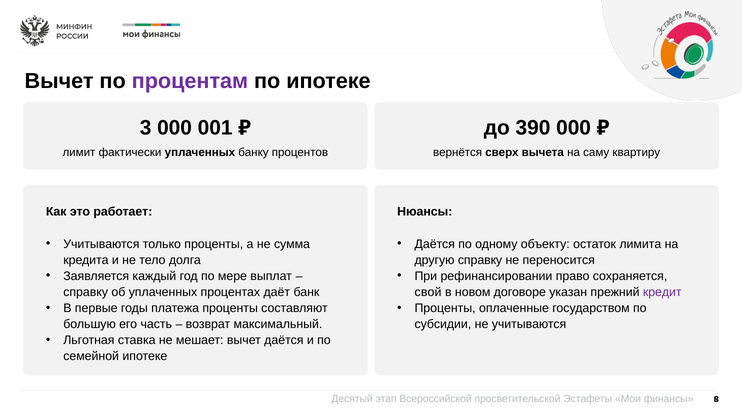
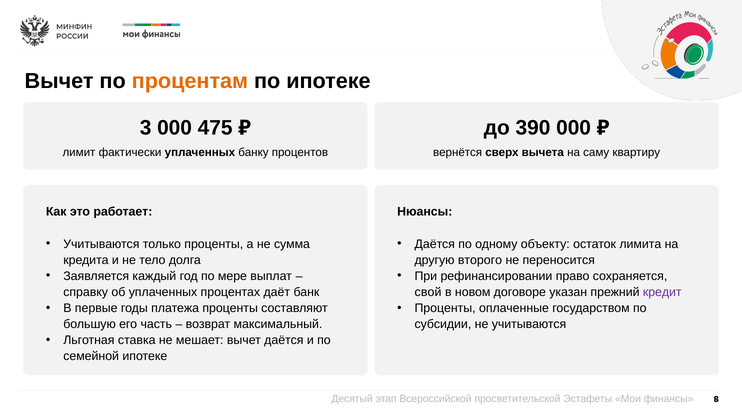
процентам colour: purple -> orange
001: 001 -> 475
другую справку: справку -> второго
